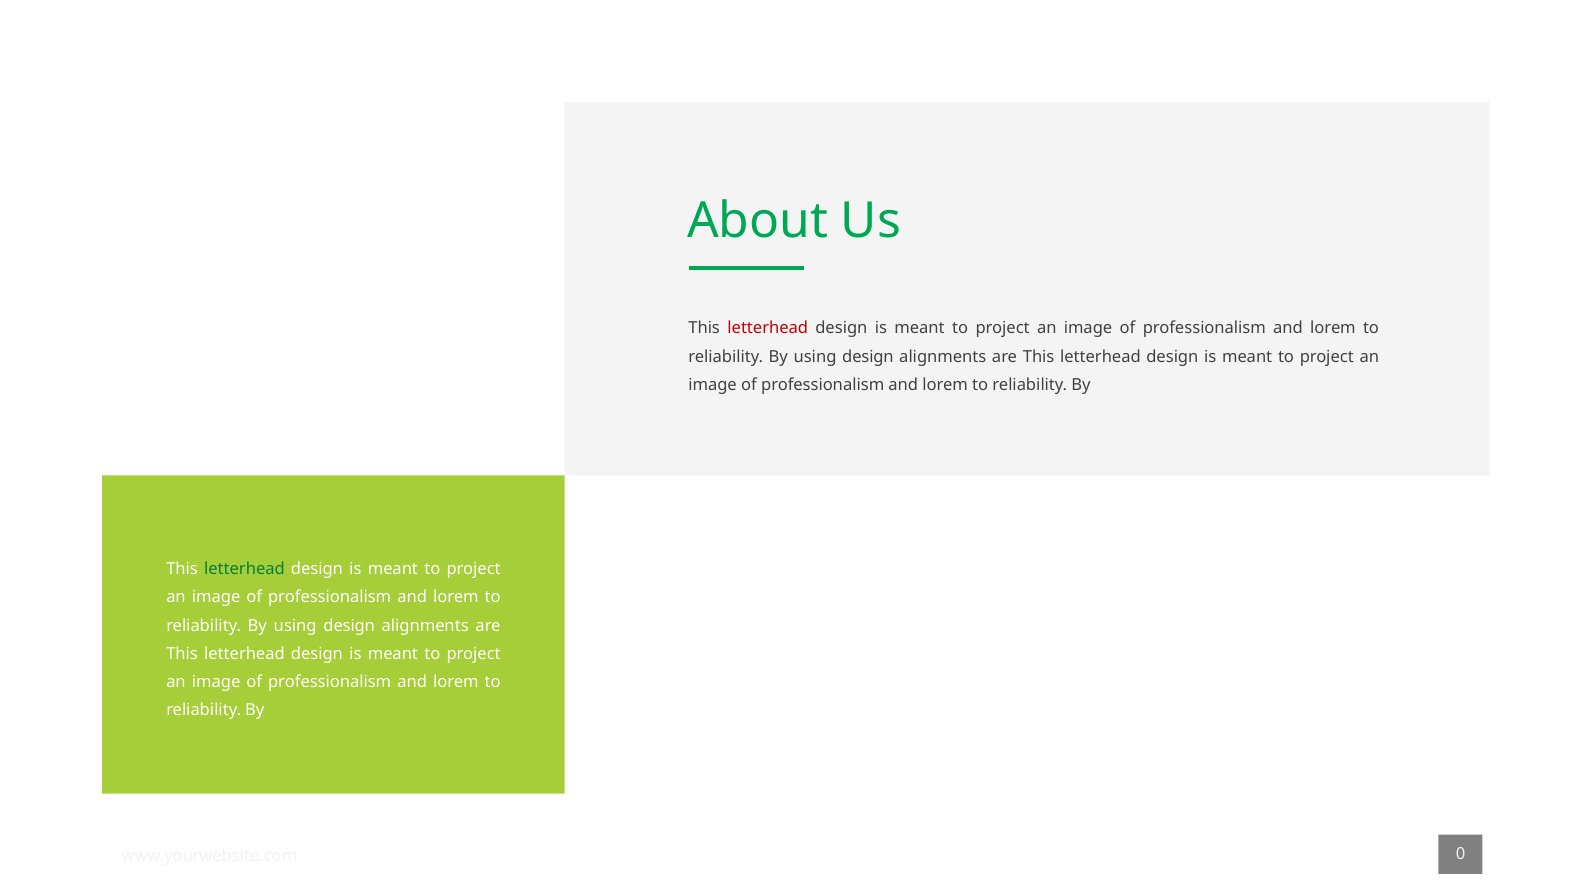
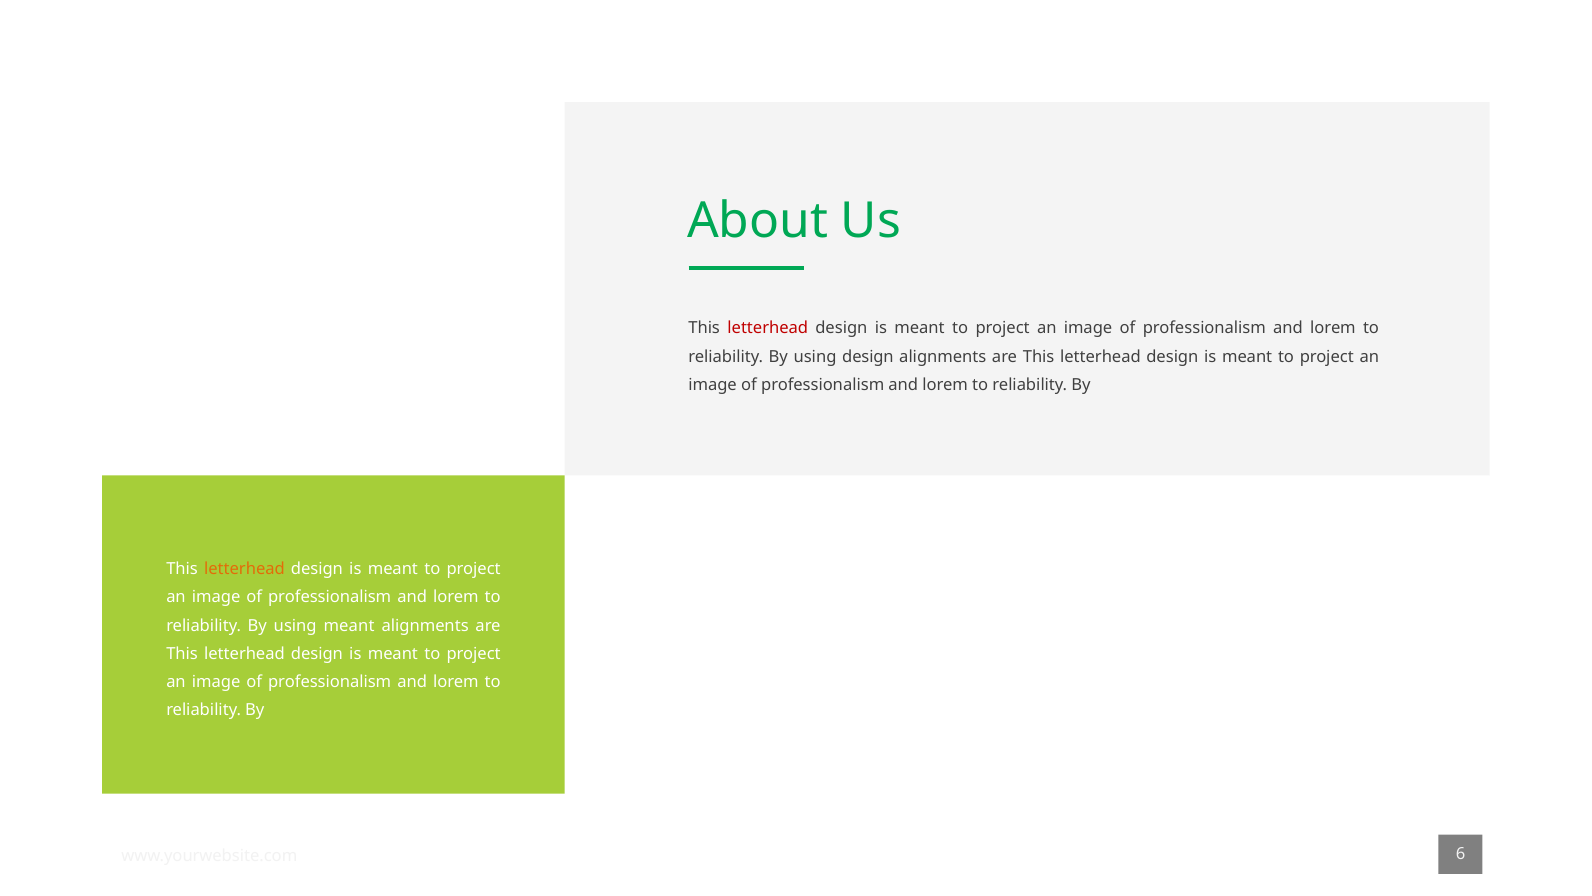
letterhead at (245, 569) colour: green -> orange
design at (349, 625): design -> meant
0: 0 -> 6
